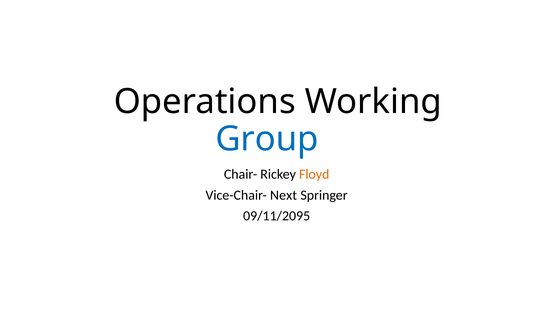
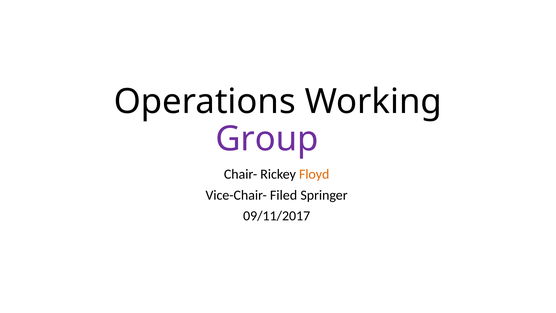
Group colour: blue -> purple
Next: Next -> Filed
09/11/2095: 09/11/2095 -> 09/11/2017
